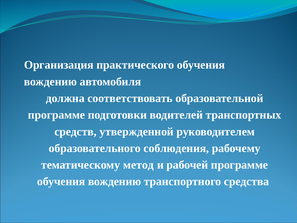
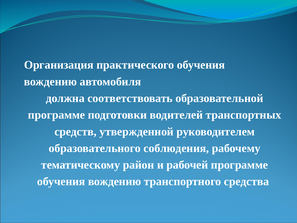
метод: метод -> район
